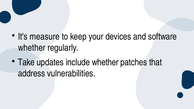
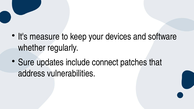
Take: Take -> Sure
include whether: whether -> connect
